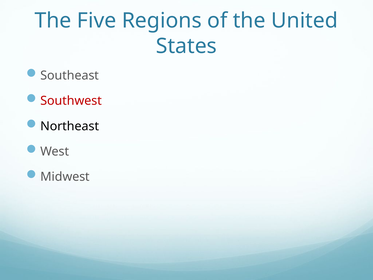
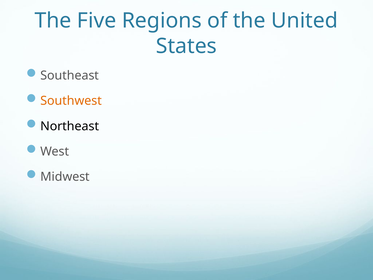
Southwest colour: red -> orange
